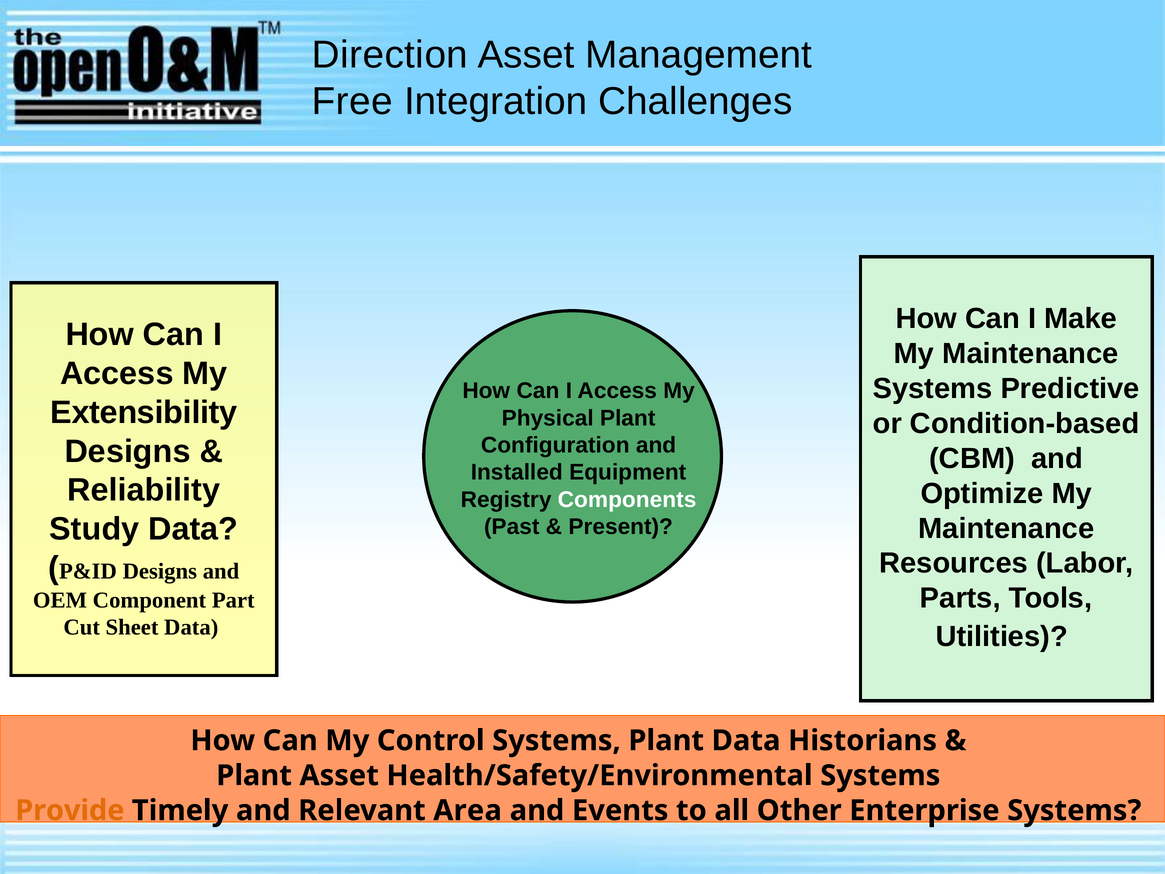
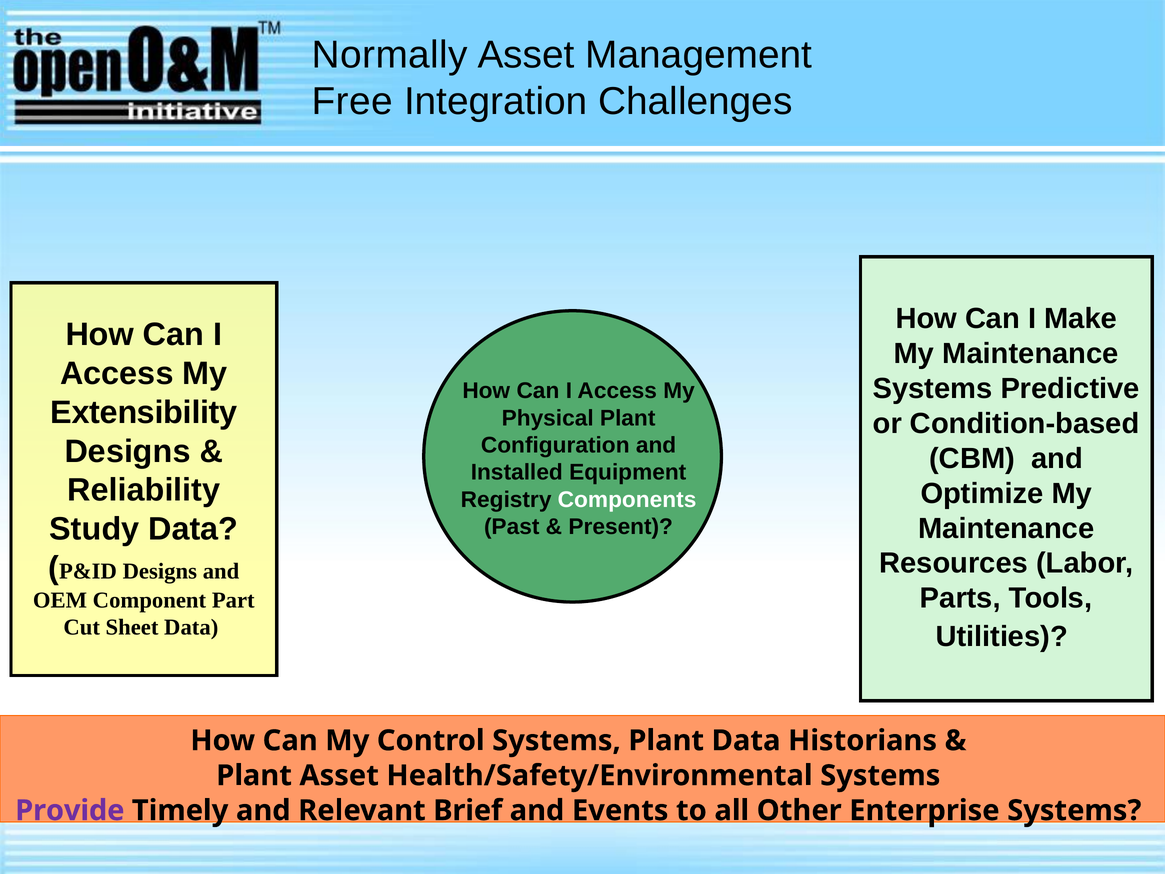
Direction: Direction -> Normally
Provide colour: orange -> purple
Area: Area -> Brief
